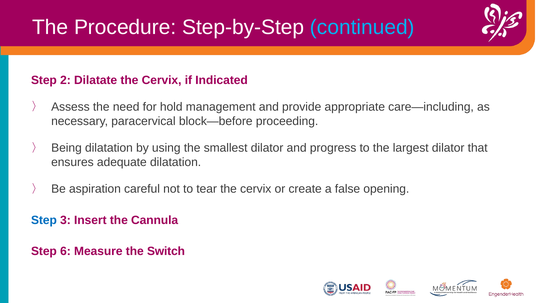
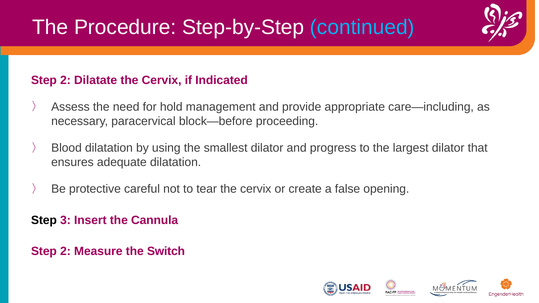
Being: Being -> Blood
aspiration: aspiration -> protective
Step at (44, 220) colour: blue -> black
6 at (65, 252): 6 -> 2
